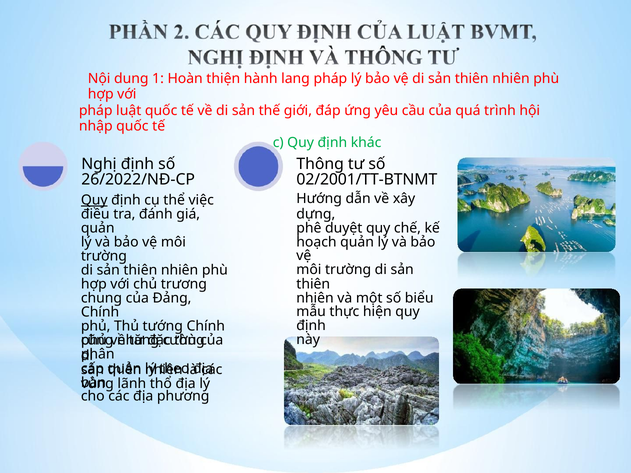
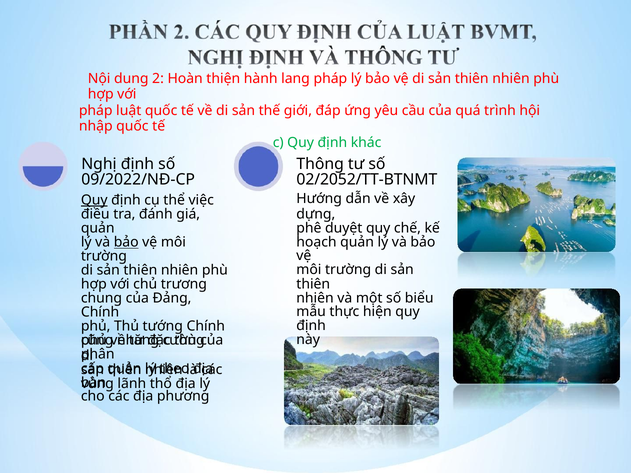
1: 1 -> 2
26/2022/NĐ-CP: 26/2022/NĐ-CP -> 09/2022/NĐ-CP
02/2001/TT-BTNMT: 02/2001/TT-BTNMT -> 02/2052/TT-BTNMT
bảo at (126, 242) underline: none -> present
